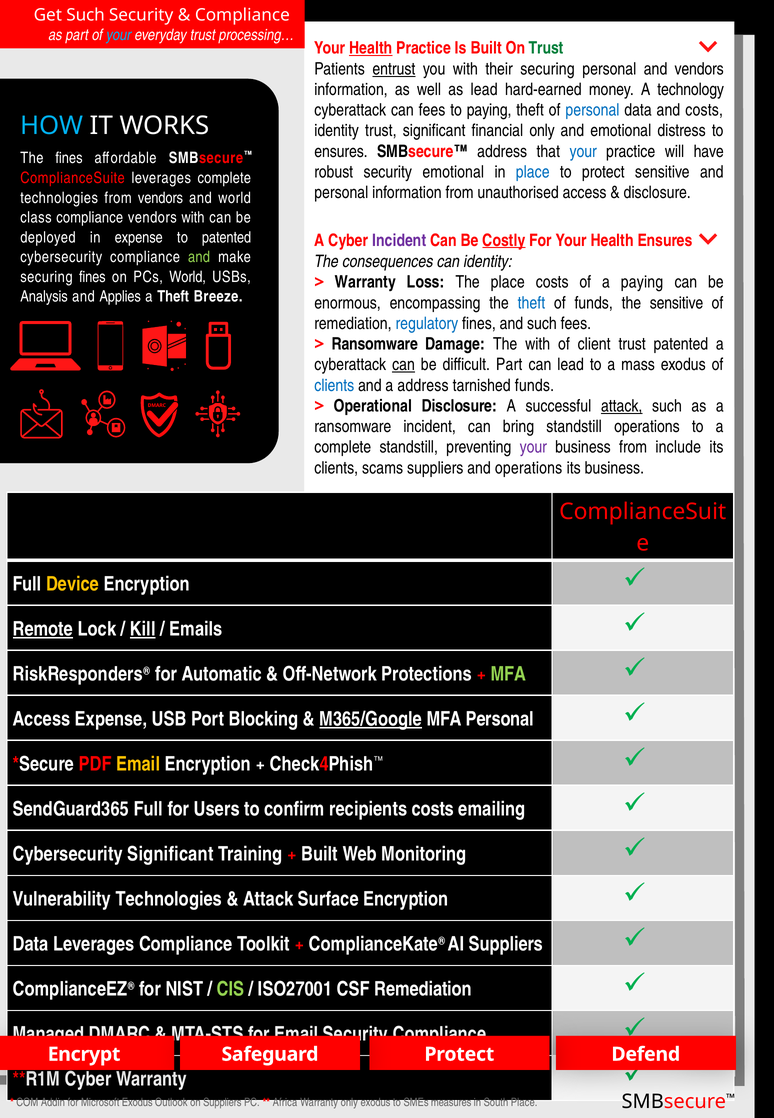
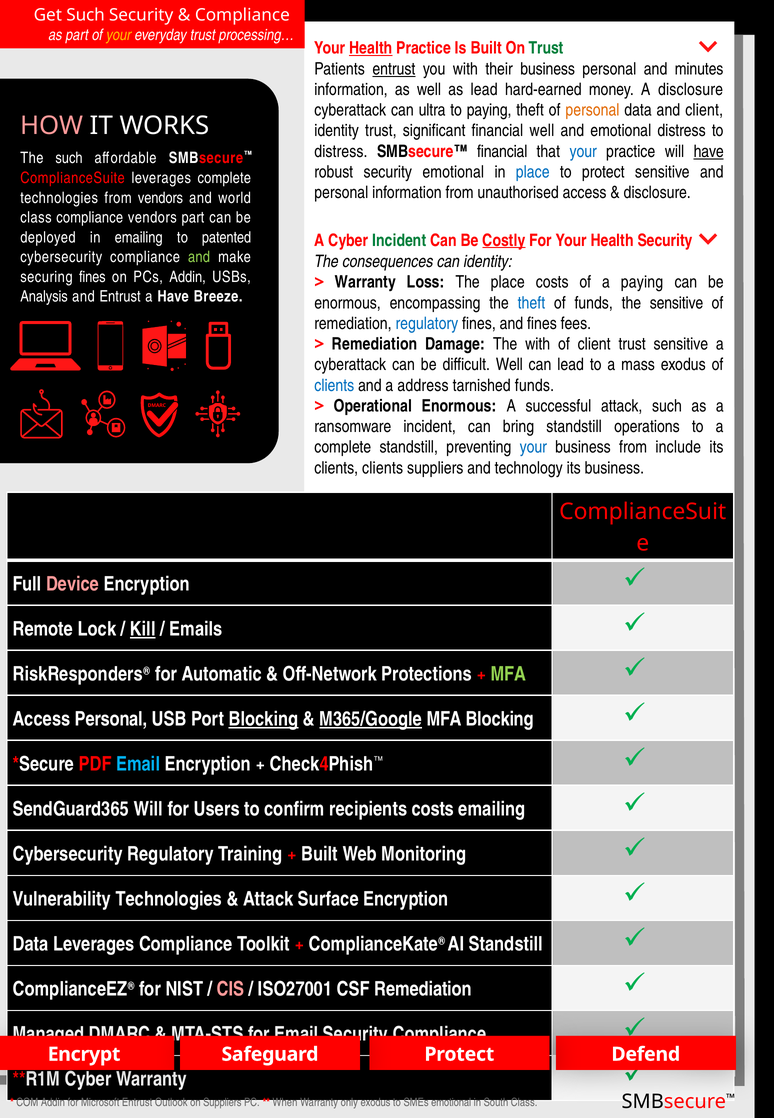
your at (119, 35) colour: light blue -> yellow
their securing: securing -> business
and vendors: vendors -> minutes
A technology: technology -> disclosure
can fees: fees -> ultra
personal at (592, 110) colour: blue -> orange
and costs: costs -> client
HOW colour: light blue -> pink
financial only: only -> well
ensures at (341, 151): ensures -> distress
SMBsecure™️ address: address -> financial
have at (709, 151) underline: none -> present
The fines: fines -> such
vendors with: with -> part
in expense: expense -> emailing
Incident at (399, 240) colour: purple -> green
Health Ensures: Ensures -> Security
PCs World: World -> Addin
and Applies: Applies -> Entrust
a Theft: Theft -> Have
and such: such -> fines
Ransomware at (375, 344): Ransomware -> Remediation
trust patented: patented -> sensitive
can at (404, 365) underline: present -> none
difficult Part: Part -> Well
Operational Disclosure: Disclosure -> Enormous
attack at (622, 406) underline: present -> none
your at (533, 447) colour: purple -> blue
clients scams: scams -> clients
and operations: operations -> technology
Device colour: yellow -> pink
Remote underline: present -> none
Access Expense: Expense -> Personal
Blocking at (264, 719) underline: none -> present
MFA Personal: Personal -> Blocking
Email at (138, 764) colour: yellow -> light blue
SendGuard365 Full: Full -> Will
Cybersecurity Significant: Significant -> Regulatory
AI Suppliers: Suppliers -> Standstill
CIS colour: light green -> pink
Microsoft Exodus: Exodus -> Entrust
Africa: Africa -> When
SMEs measures: measures -> emotional
South Place: Place -> Class
